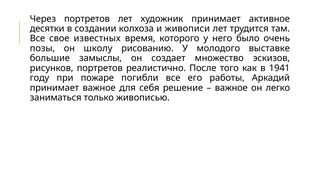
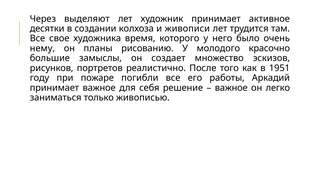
Через портретов: портретов -> выделяют
известных: известных -> художника
позы: позы -> нему
школу: школу -> планы
выставке: выставке -> красочно
1941: 1941 -> 1951
